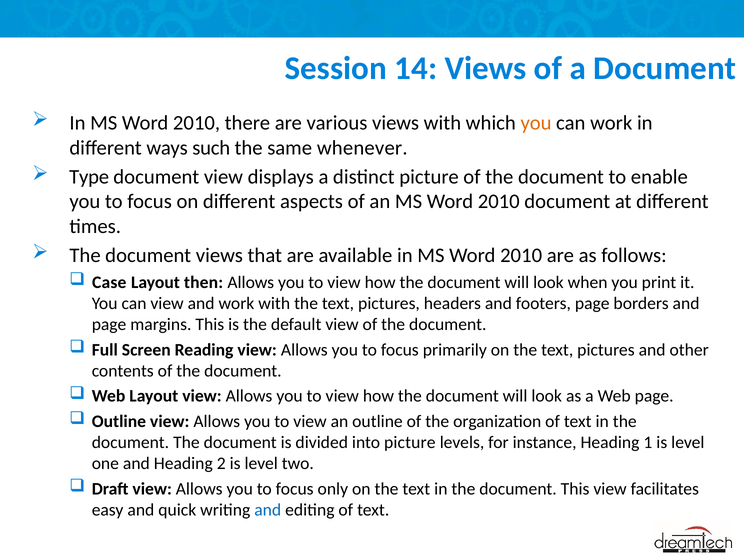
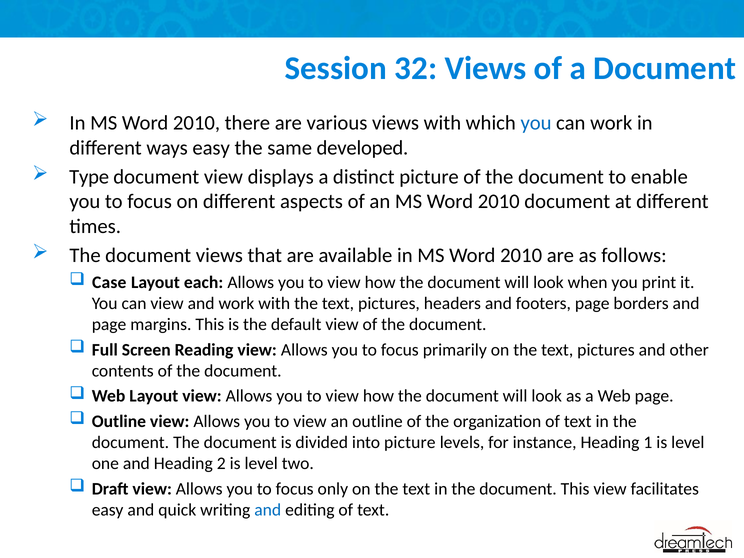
14: 14 -> 32
you at (536, 123) colour: orange -> blue
ways such: such -> easy
whenever: whenever -> developed
then: then -> each
